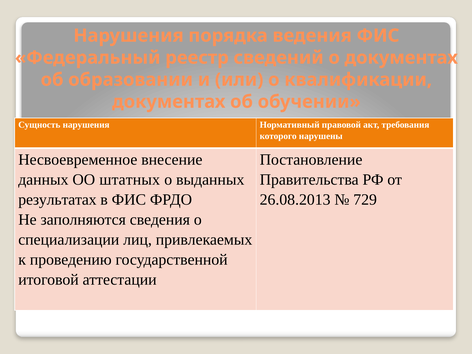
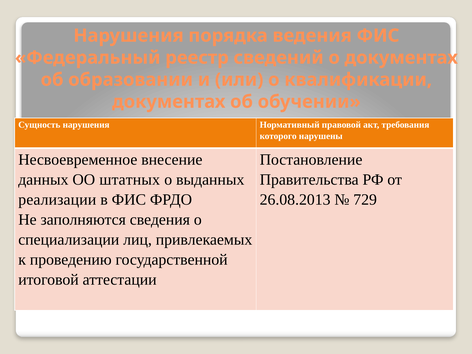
результатах: результатах -> реализации
